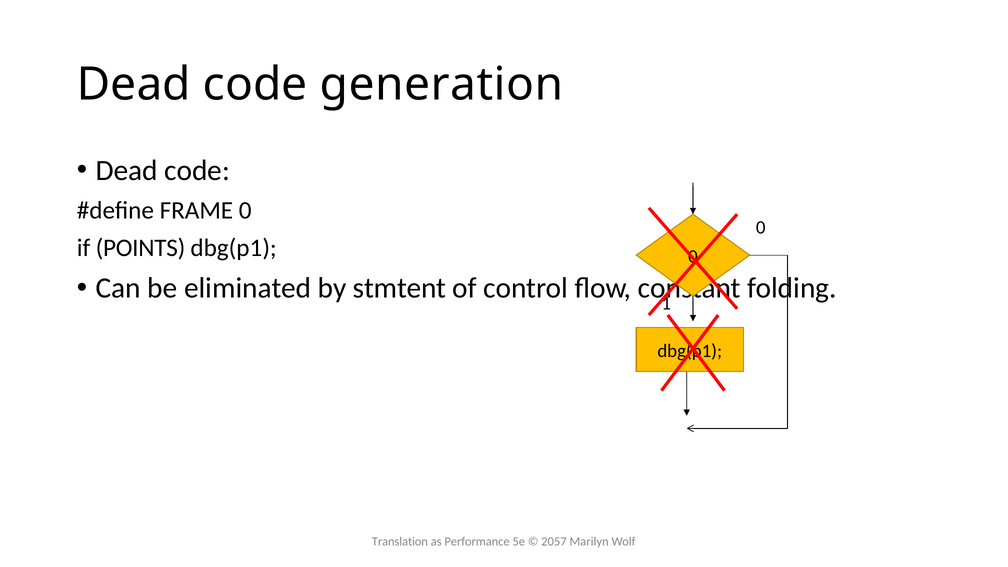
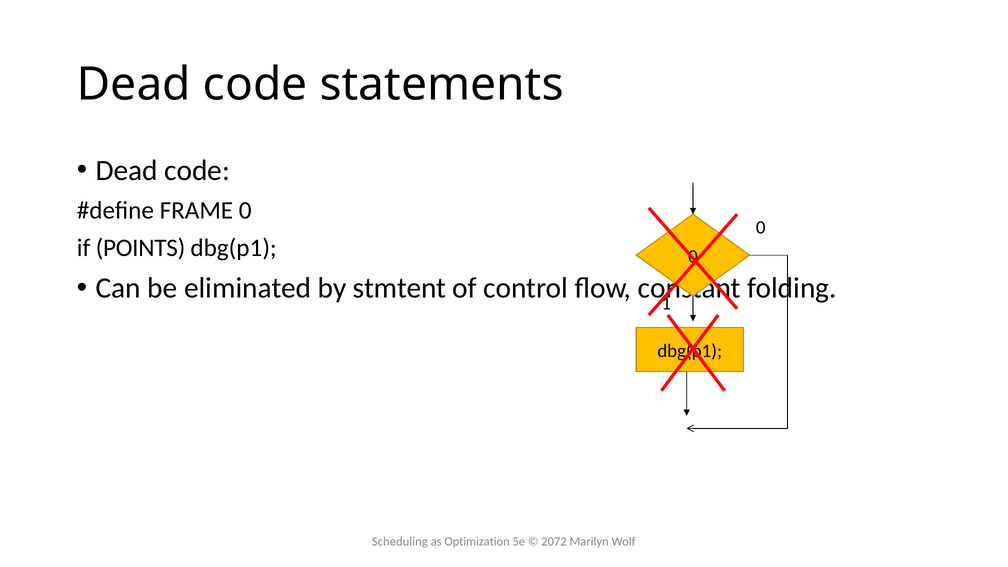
generation: generation -> statements
Translation: Translation -> Scheduling
Performance: Performance -> Optimization
2057: 2057 -> 2072
